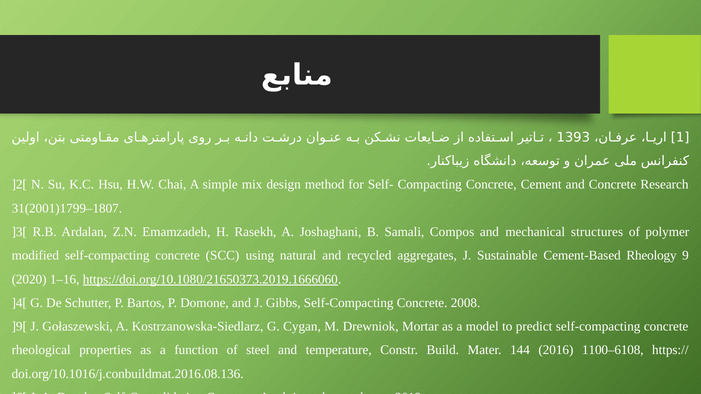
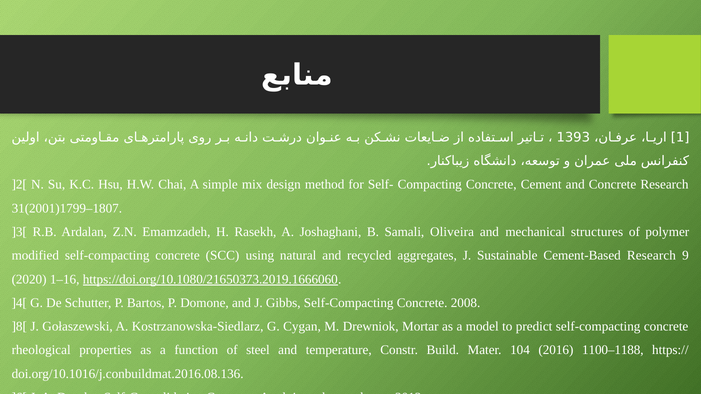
Compos: Compos -> Oliveira
Cement-Based Rheology: Rheology -> Research
]9[: ]9[ -> ]8[
144: 144 -> 104
1100–6108: 1100–6108 -> 1100–1188
